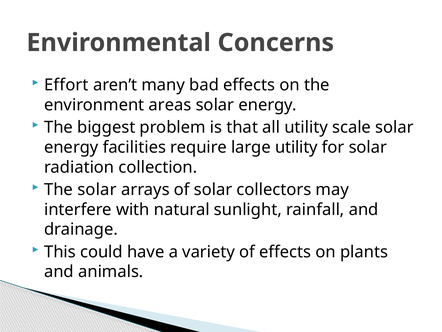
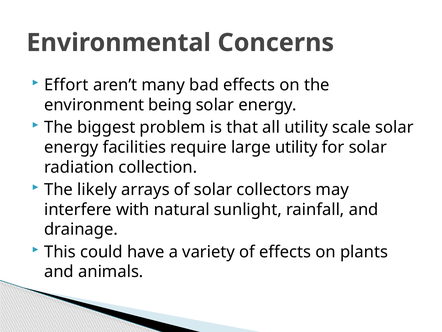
areas: areas -> being
The solar: solar -> likely
